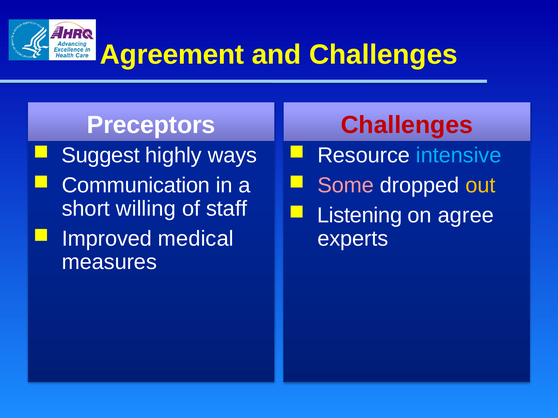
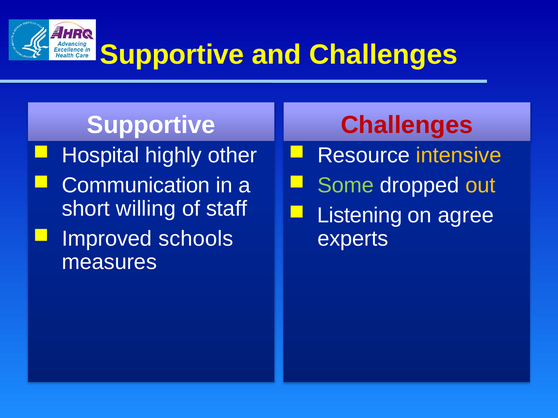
Agreement at (172, 55): Agreement -> Supportive
Preceptors at (151, 125): Preceptors -> Supportive
Suggest: Suggest -> Hospital
ways: ways -> other
intensive colour: light blue -> yellow
Some colour: pink -> light green
medical: medical -> schools
